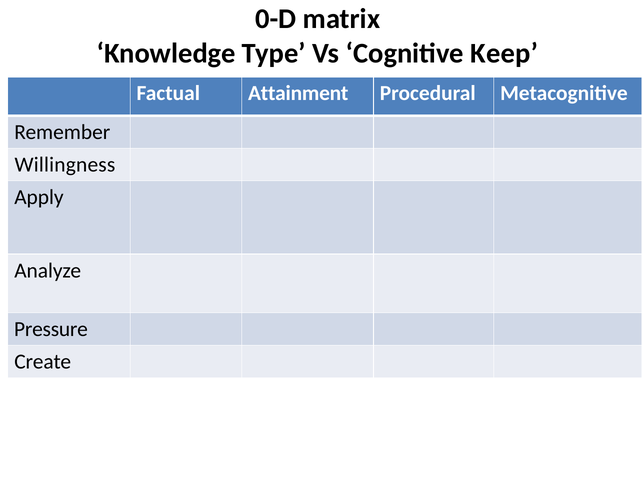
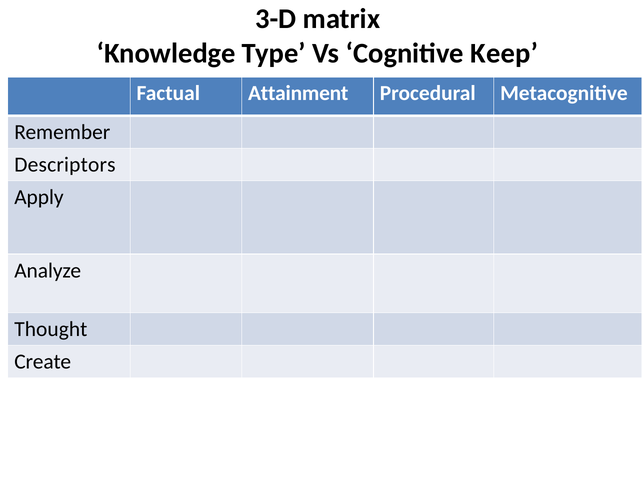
0-D: 0-D -> 3-D
Willingness: Willingness -> Descriptors
Pressure: Pressure -> Thought
